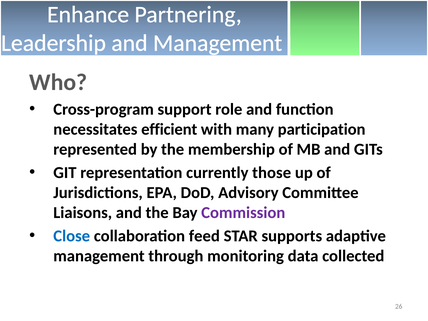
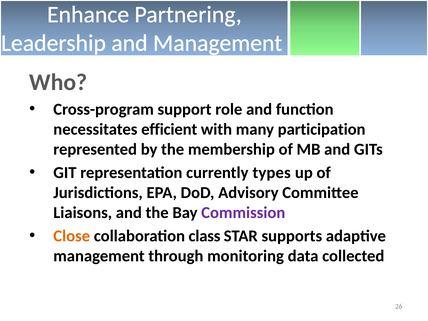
those: those -> types
Close colour: blue -> orange
feed: feed -> class
